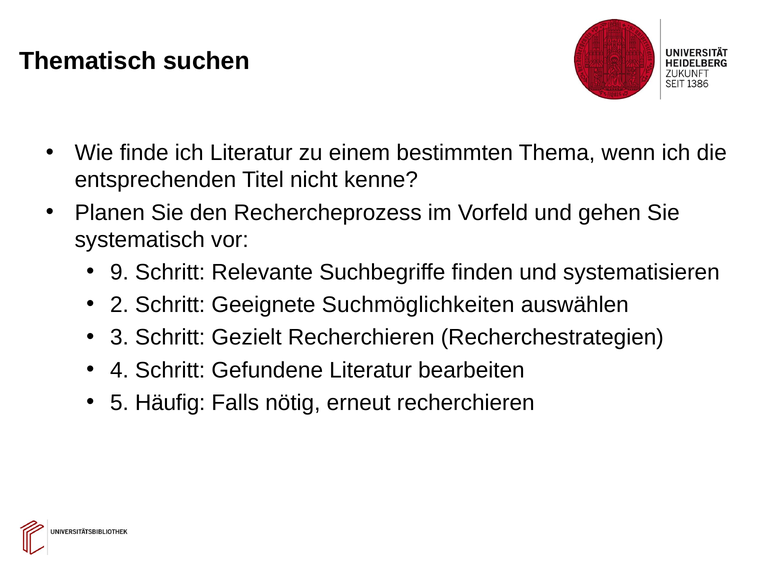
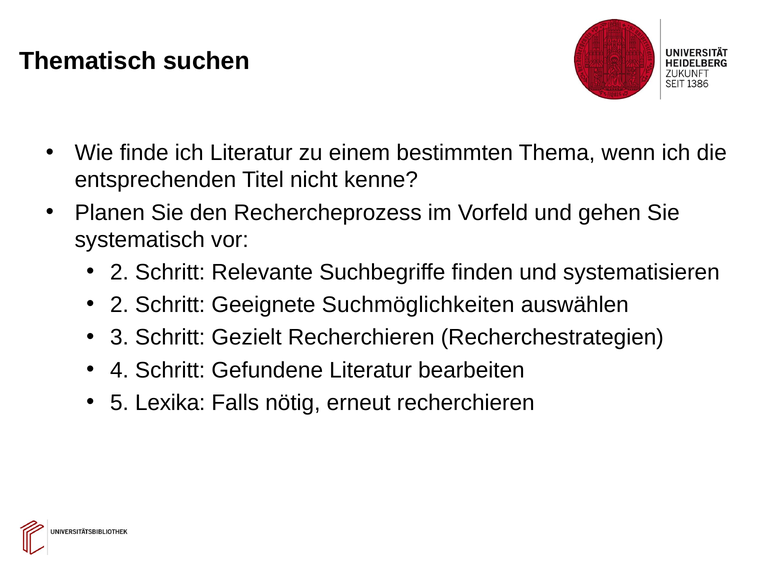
9 at (119, 272): 9 -> 2
Häufig: Häufig -> Lexika
